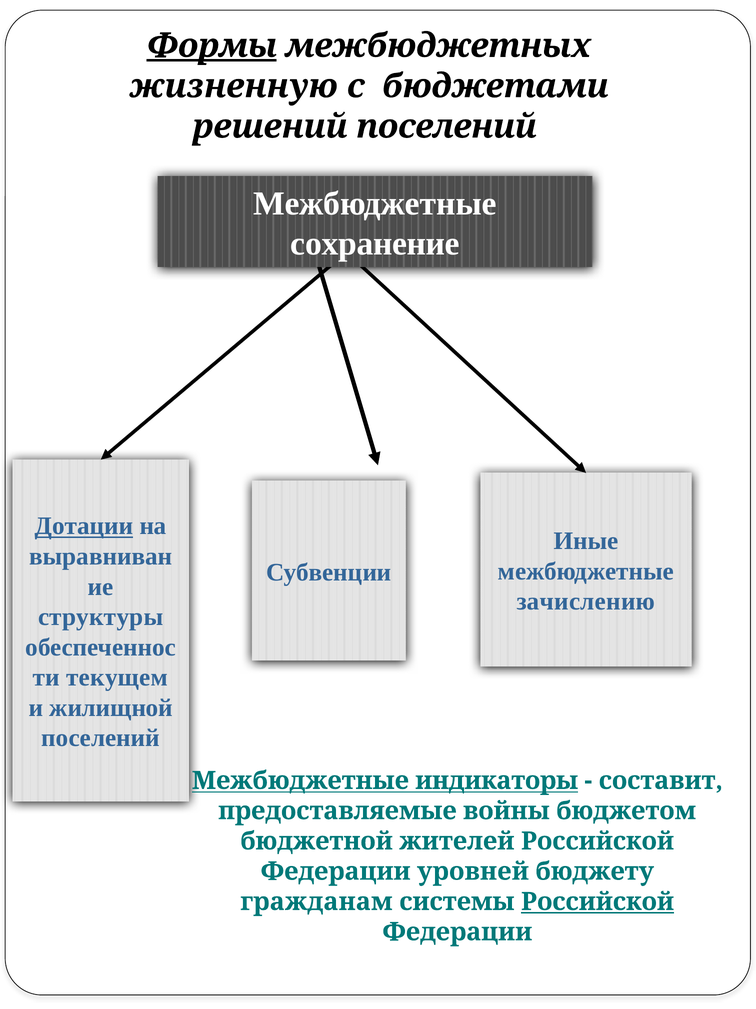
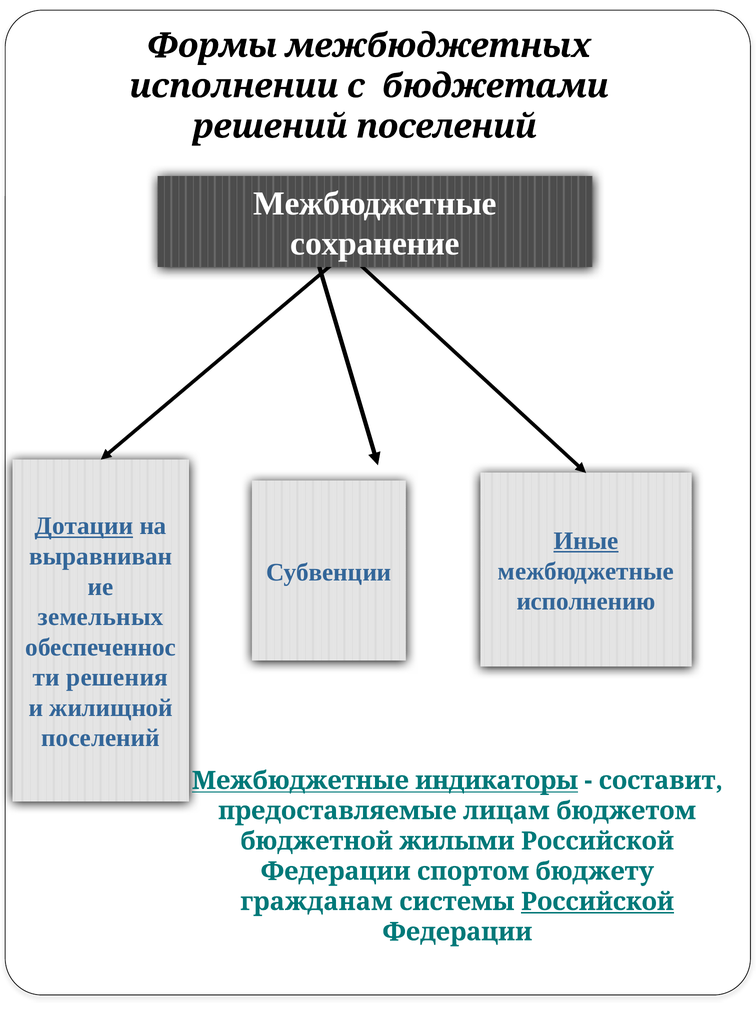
Формы underline: present -> none
жизненную: жизненную -> исполнении
Иные underline: none -> present
зачислению: зачислению -> исполнению
структуры: структуры -> земельных
текущем: текущем -> решения
войны: войны -> лицам
жителей: жителей -> жилыми
уровней: уровней -> спортом
